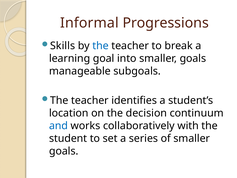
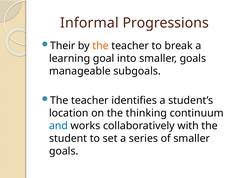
Skills: Skills -> Their
the at (100, 46) colour: blue -> orange
decision: decision -> thinking
